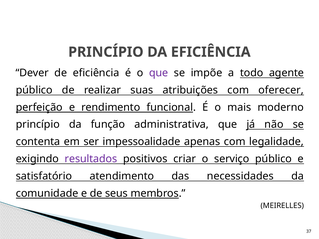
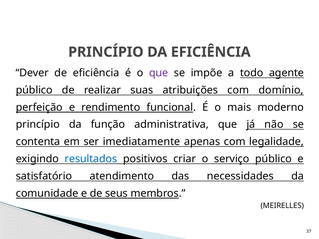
oferecer: oferecer -> domínio
impessoalidade: impessoalidade -> imediatamente
resultados colour: purple -> blue
